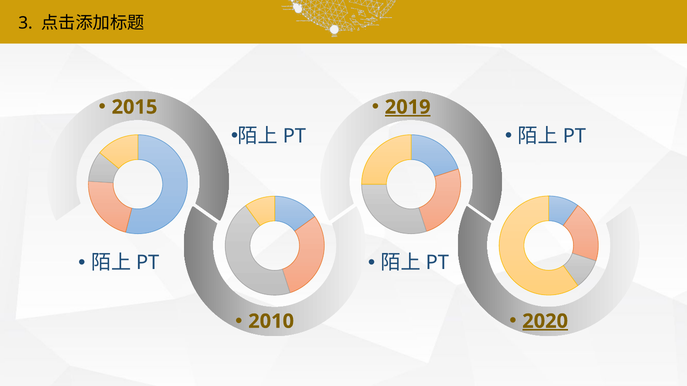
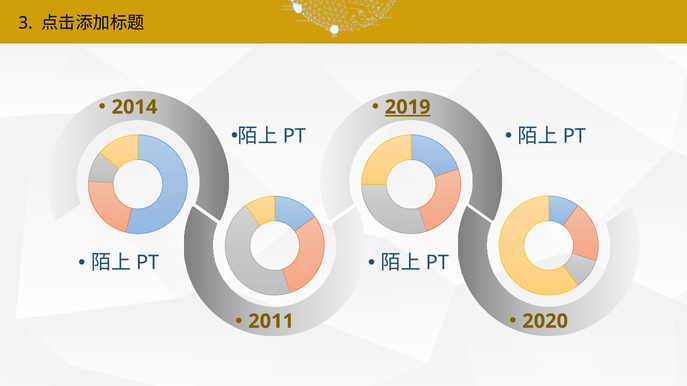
2015: 2015 -> 2014
2020 underline: present -> none
2010: 2010 -> 2011
